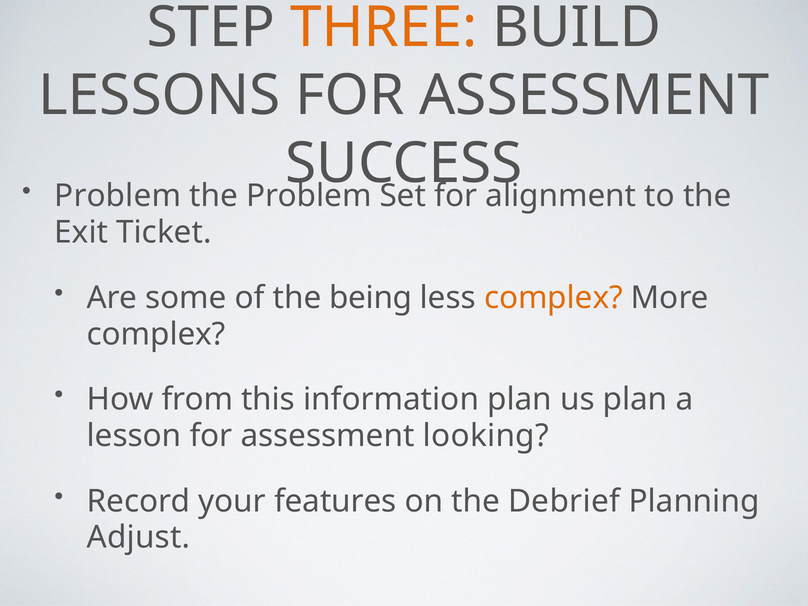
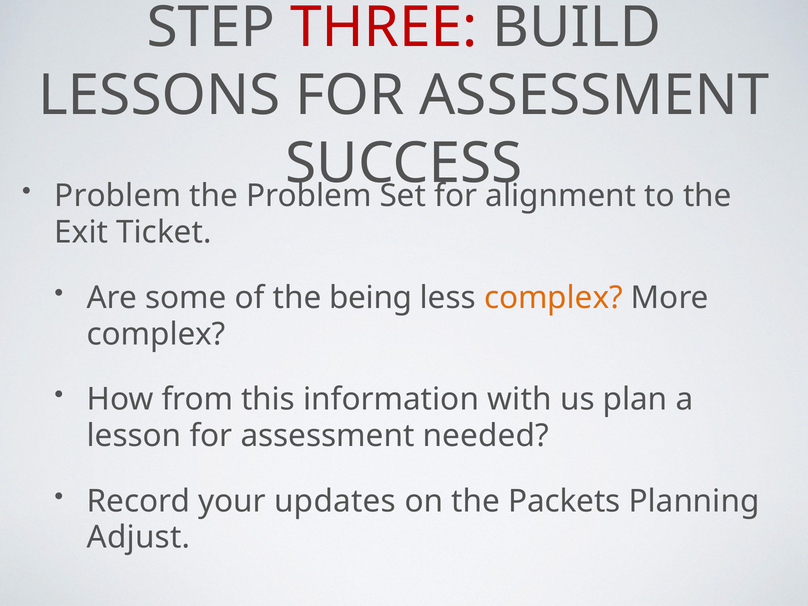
THREE colour: orange -> red
information plan: plan -> with
looking: looking -> needed
features: features -> updates
Debrief: Debrief -> Packets
